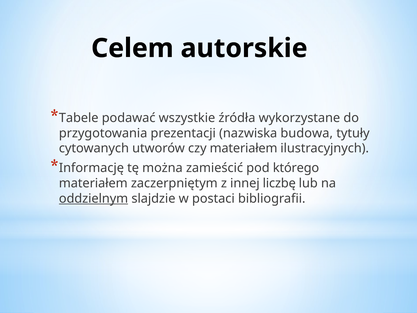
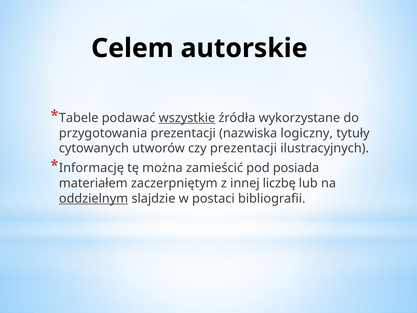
wszystkie underline: none -> present
budowa: budowa -> logiczny
czy materiałem: materiałem -> prezentacji
którego: którego -> posiada
